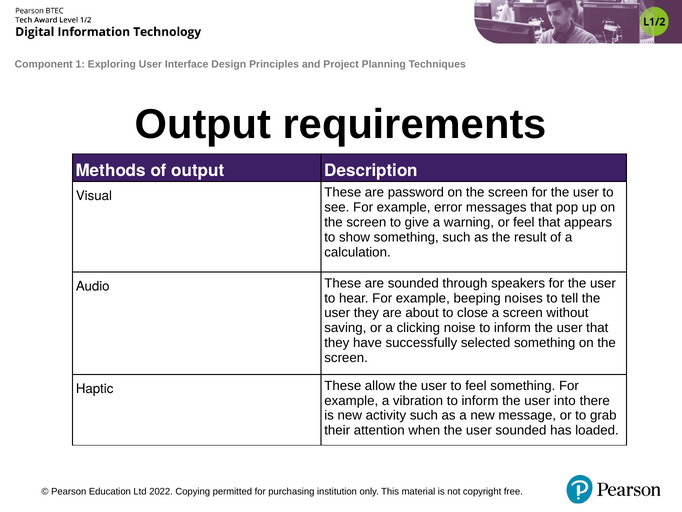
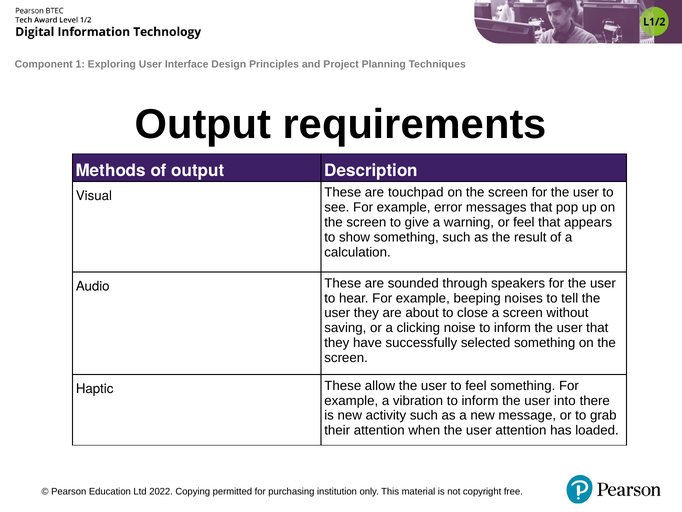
password: password -> touchpad
user sounded: sounded -> attention
